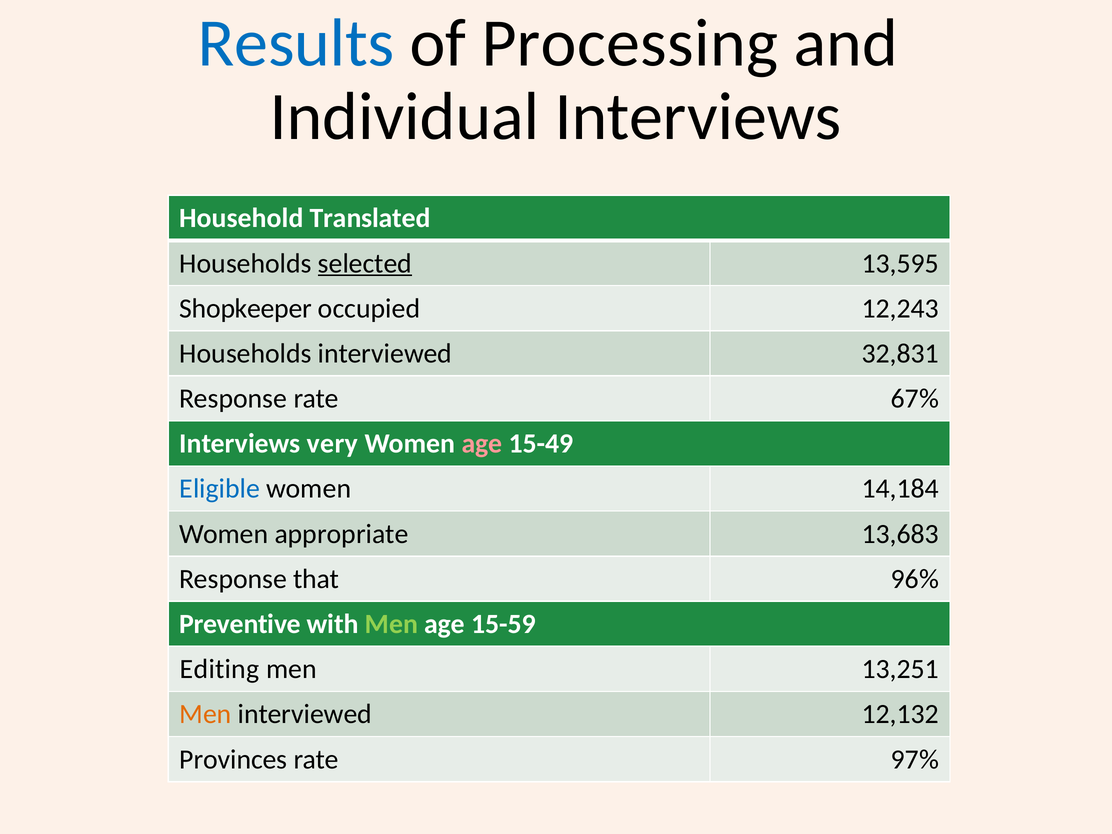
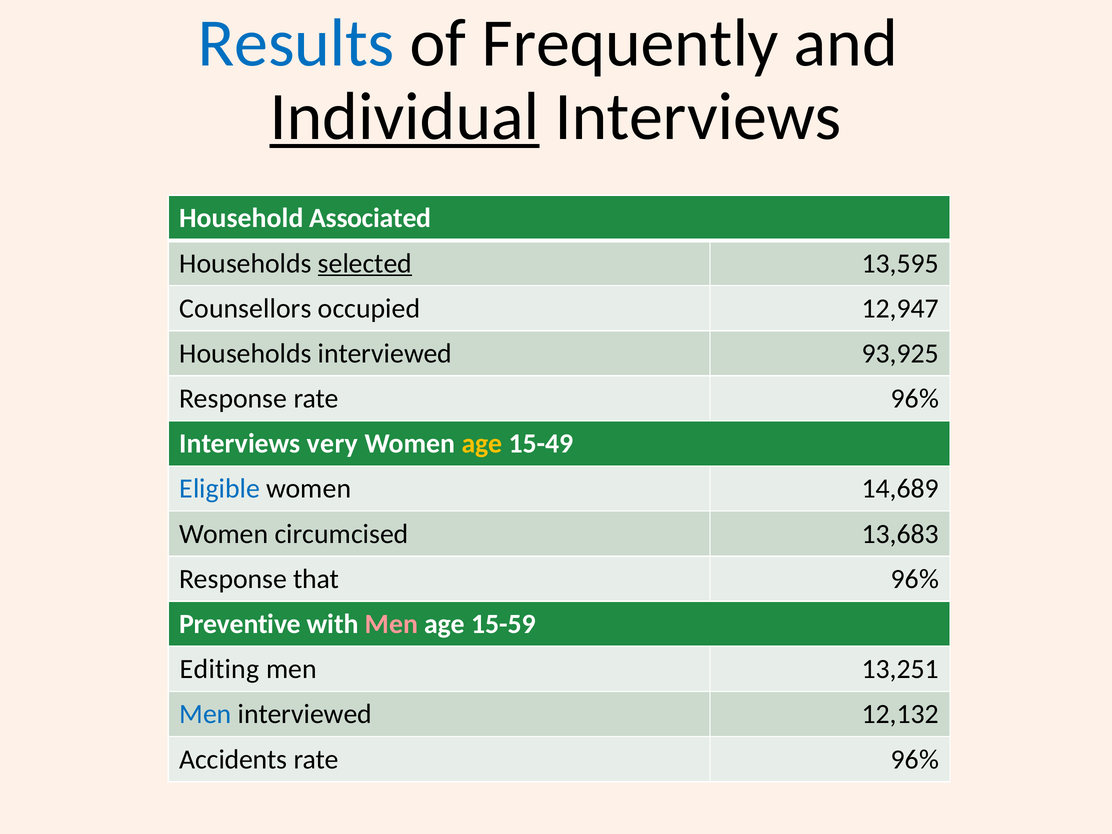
Processing: Processing -> Frequently
Individual underline: none -> present
Translated: Translated -> Associated
Shopkeeper: Shopkeeper -> Counsellors
12,243: 12,243 -> 12,947
32,831: 32,831 -> 93,925
Response rate 67%: 67% -> 96%
age at (482, 444) colour: pink -> yellow
14,184: 14,184 -> 14,689
appropriate: appropriate -> circumcised
Men at (391, 624) colour: light green -> pink
Men at (206, 714) colour: orange -> blue
Provinces: Provinces -> Accidents
97% at (915, 759): 97% -> 96%
